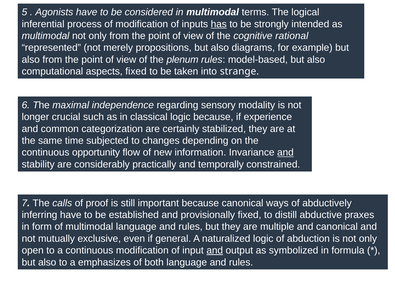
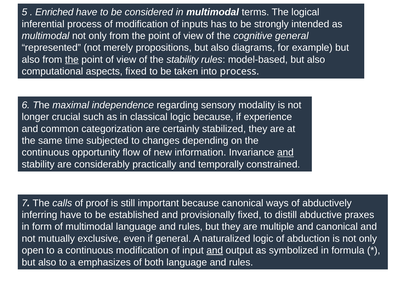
Agonists: Agonists -> Enriched
has underline: present -> none
cognitive rational: rational -> general
the at (72, 60) underline: none -> present
the plenum: plenum -> stability
into strange: strange -> process
